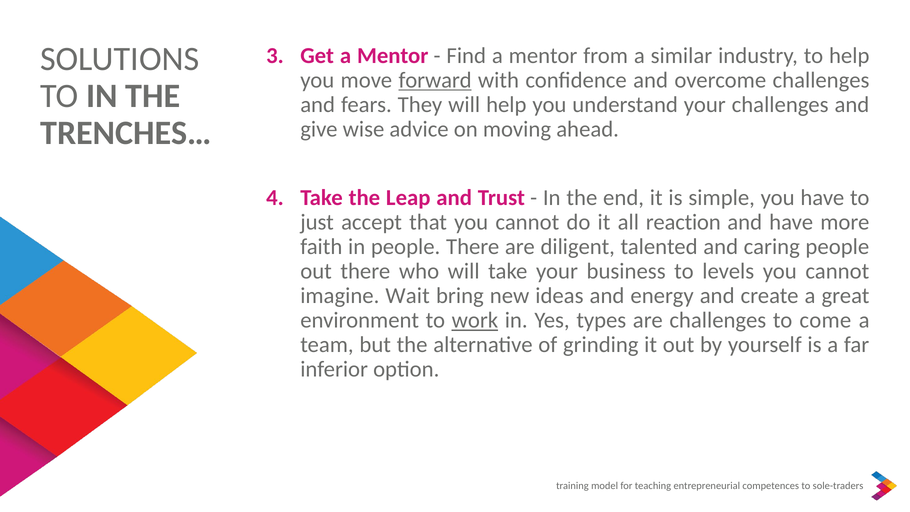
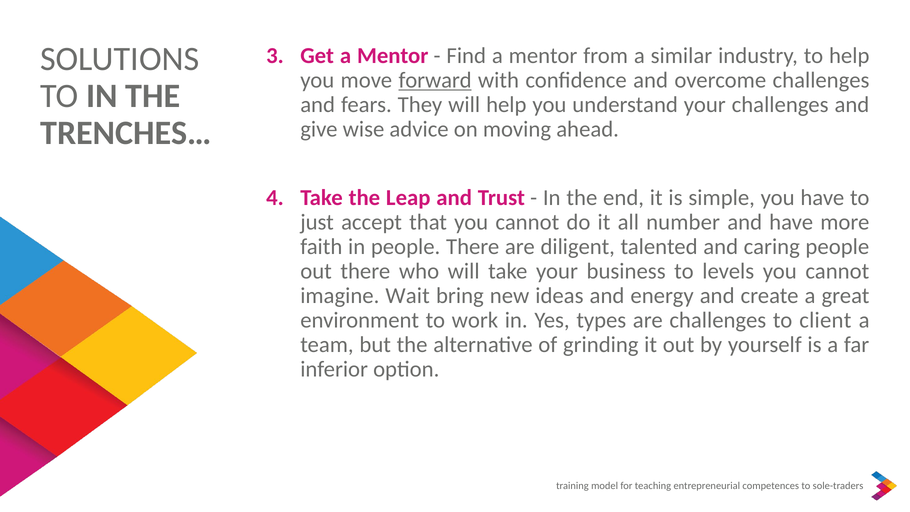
reaction: reaction -> number
work underline: present -> none
come: come -> client
